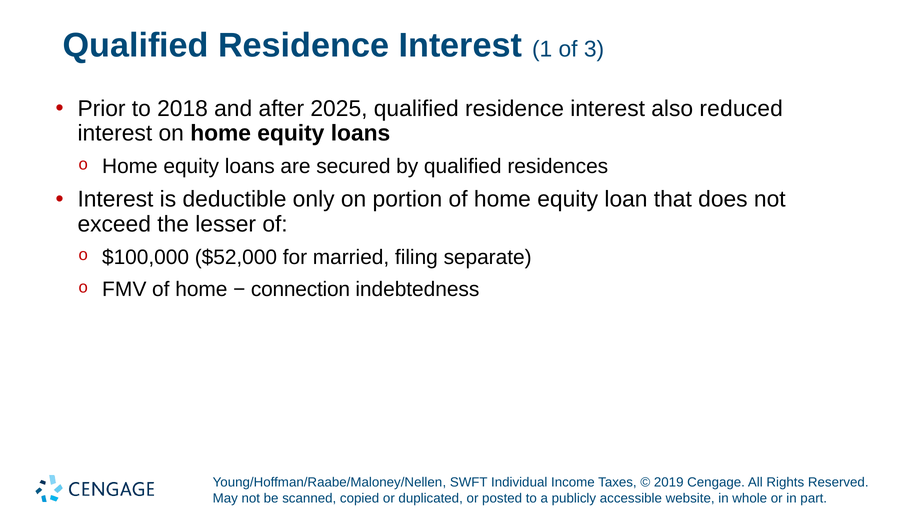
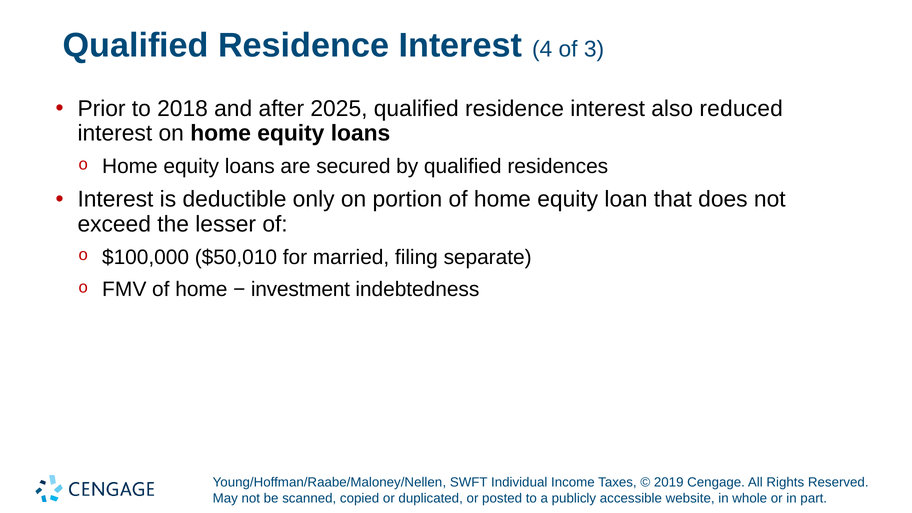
1: 1 -> 4
$52,000: $52,000 -> $50,010
connection: connection -> investment
